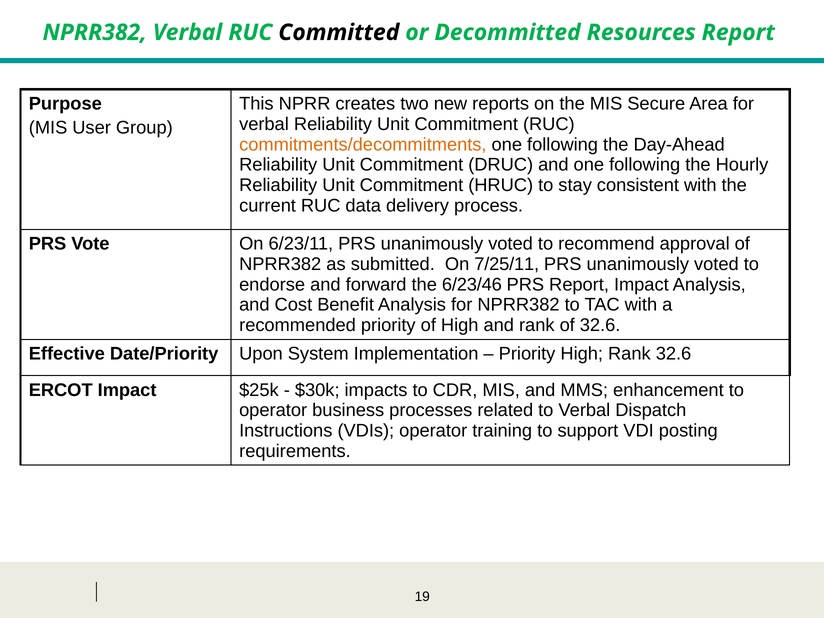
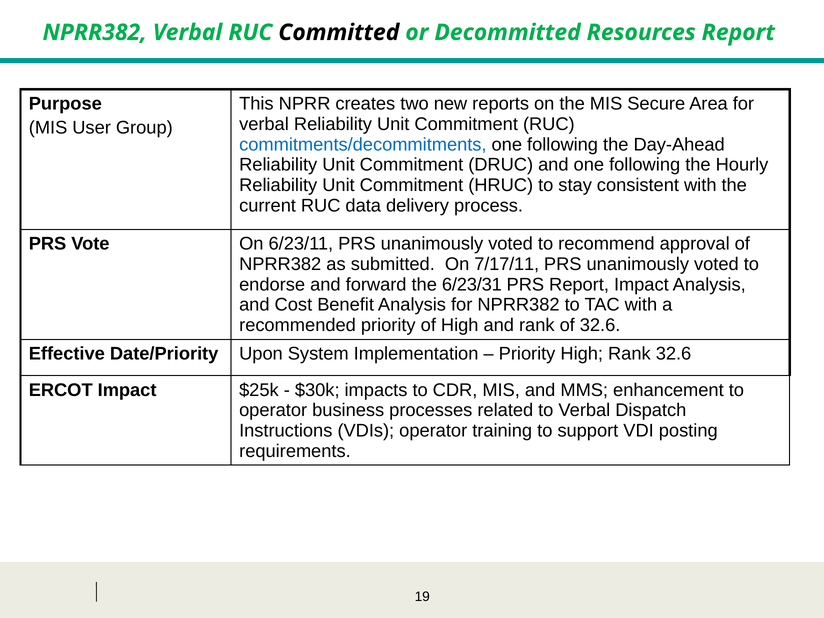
commitments/decommitments colour: orange -> blue
7/25/11: 7/25/11 -> 7/17/11
6/23/46: 6/23/46 -> 6/23/31
